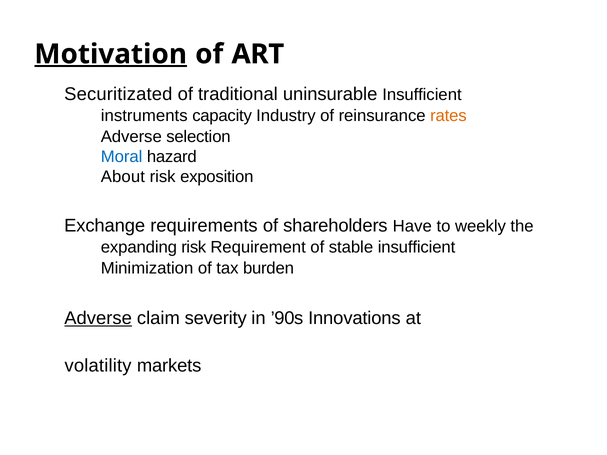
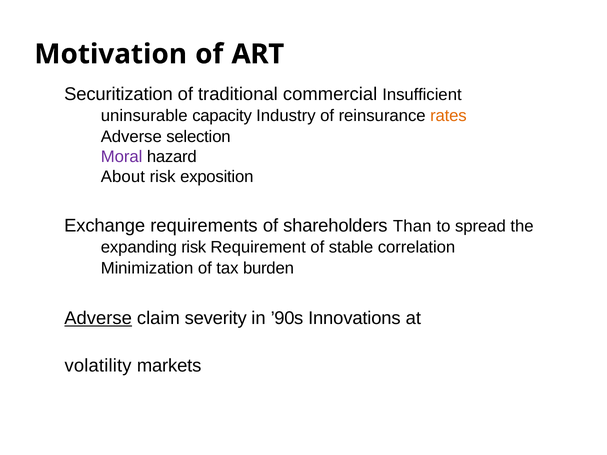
Motivation underline: present -> none
Securitizated: Securitizated -> Securitization
uninsurable: uninsurable -> commercial
instruments: instruments -> uninsurable
Moral colour: blue -> purple
Have: Have -> Than
weekly: weekly -> spread
stable insufficient: insufficient -> correlation
